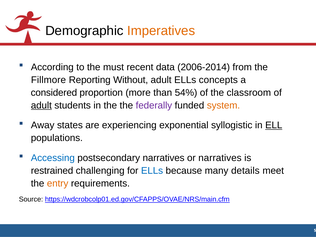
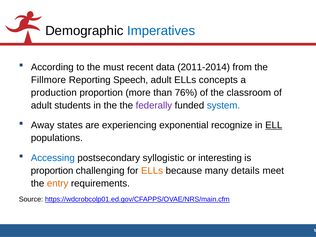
Imperatives colour: orange -> blue
2006-2014: 2006-2014 -> 2011-2014
Without: Without -> Speech
considered: considered -> production
54%: 54% -> 76%
adult at (41, 105) underline: present -> none
system colour: orange -> blue
syllogistic: syllogistic -> recognize
postsecondary narratives: narratives -> syllogistic
or narratives: narratives -> interesting
restrained at (52, 171): restrained -> proportion
ELLs at (152, 171) colour: blue -> orange
